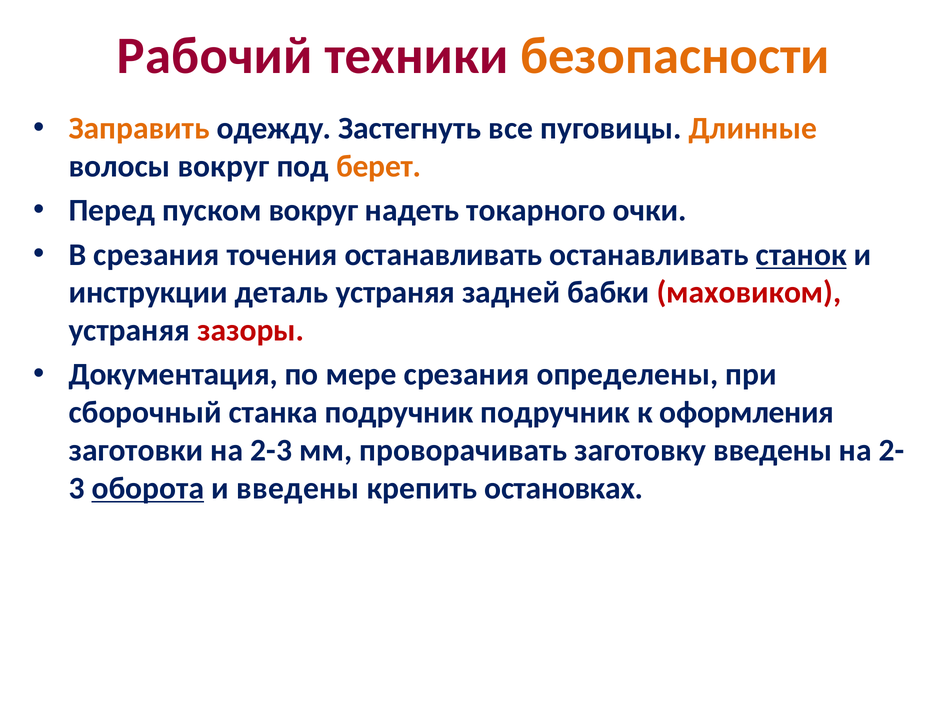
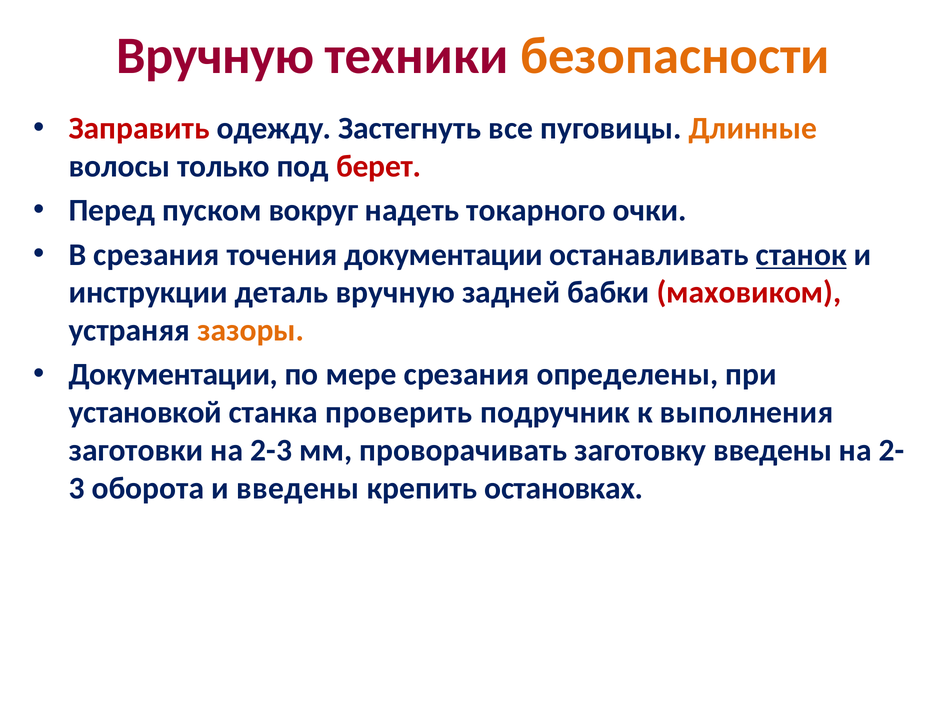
Рабочий at (215, 56): Рабочий -> Вручную
Заправить colour: orange -> red
волосы вокруг: вокруг -> только
берет colour: orange -> red
точения останавливать: останавливать -> документации
деталь устраняя: устраняя -> вручную
зазоры colour: red -> orange
Документация at (173, 375): Документация -> Документации
сборочный: сборочный -> установкой
станка подручник: подручник -> проверить
оформления: оформления -> выполнения
оборота underline: present -> none
